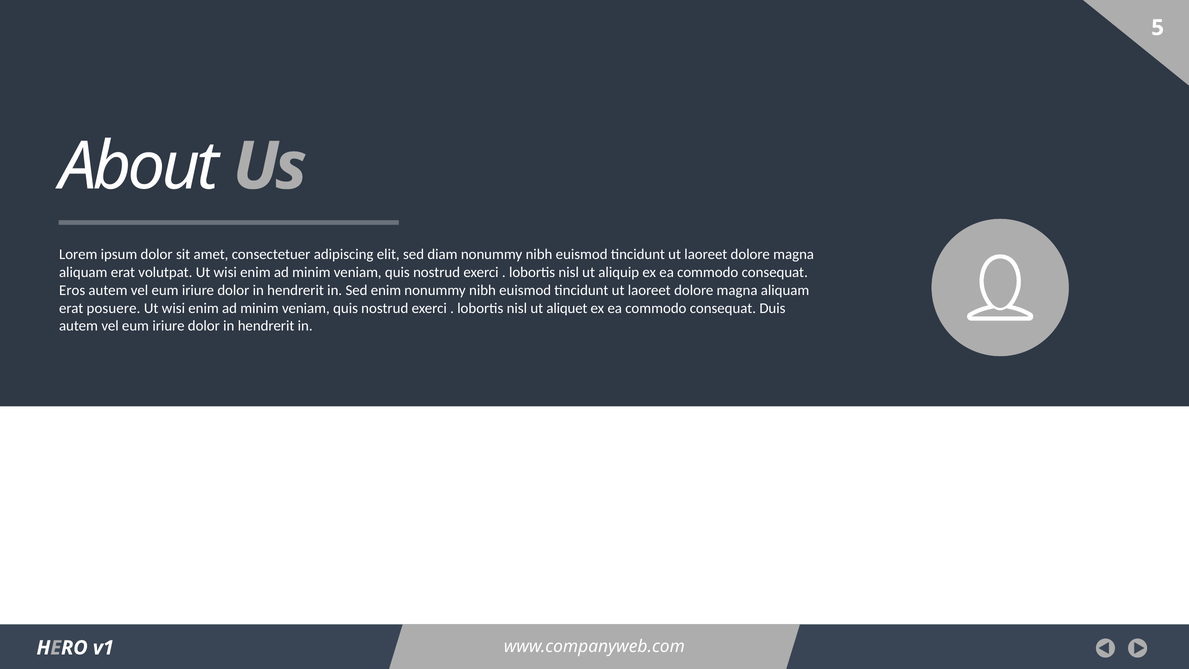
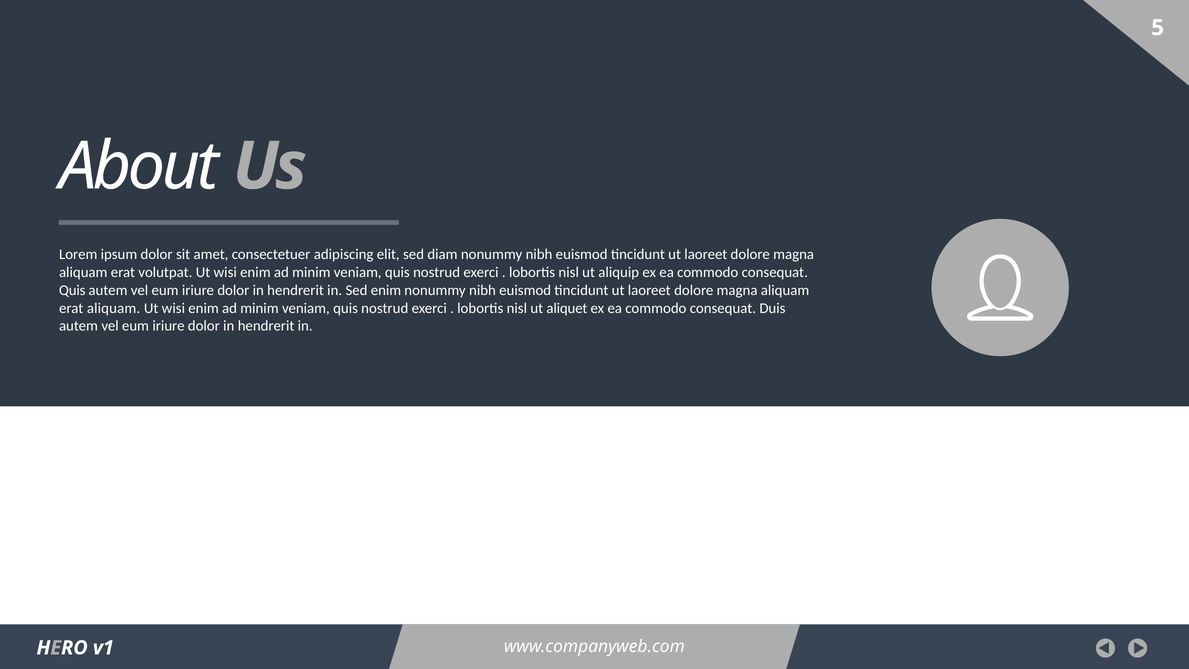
Eros at (72, 290): Eros -> Quis
erat posuere: posuere -> aliquam
